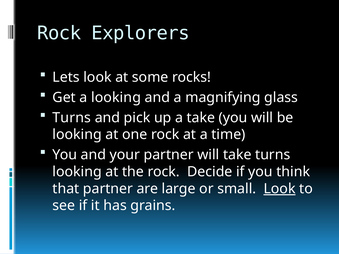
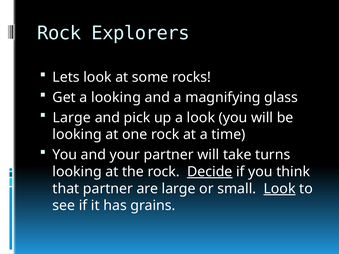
Turns at (72, 118): Turns -> Large
a take: take -> look
Decide underline: none -> present
